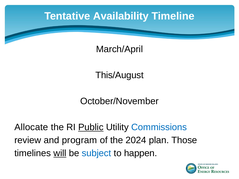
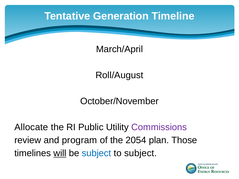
Availability: Availability -> Generation
This/August: This/August -> Roll/August
Public underline: present -> none
Commissions colour: blue -> purple
2024: 2024 -> 2054
to happen: happen -> subject
